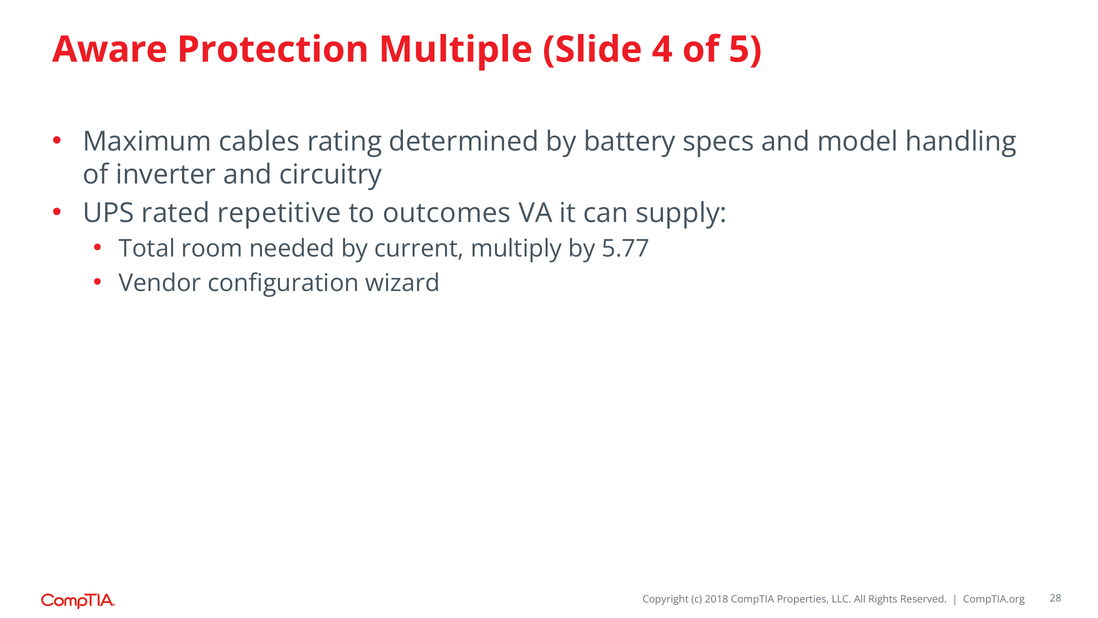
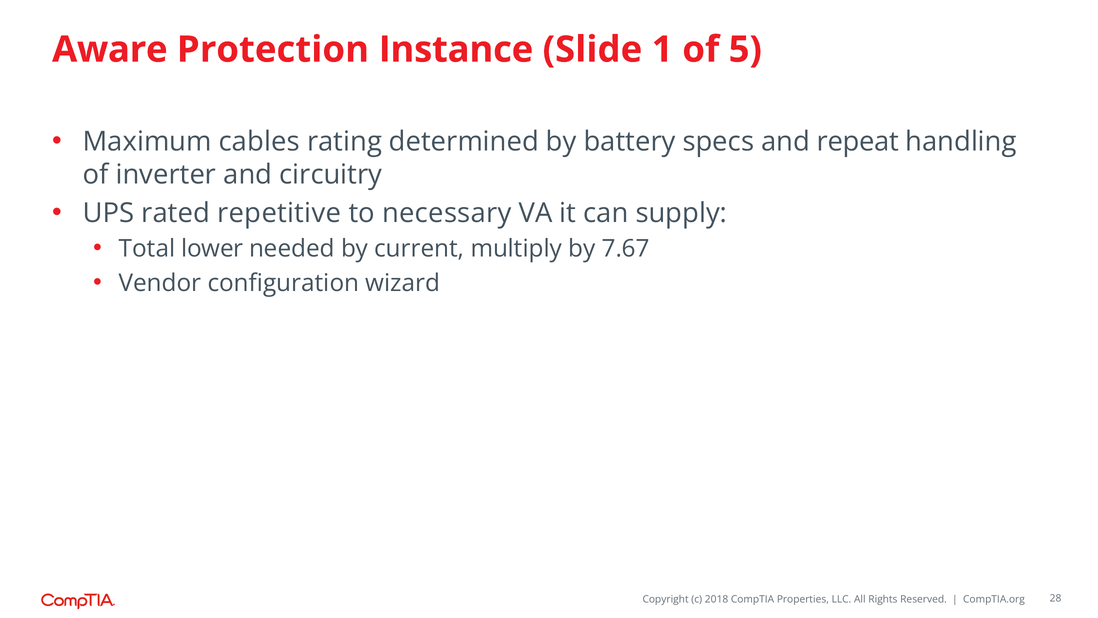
Multiple: Multiple -> Instance
4: 4 -> 1
model: model -> repeat
outcomes: outcomes -> necessary
room: room -> lower
5.77: 5.77 -> 7.67
